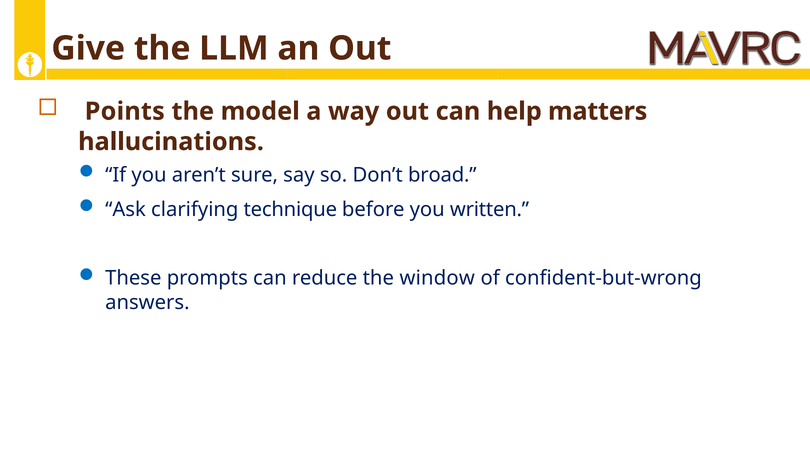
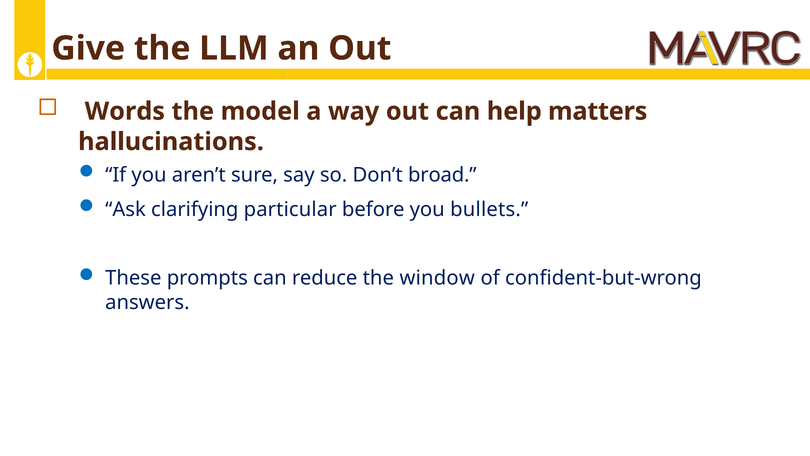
Points: Points -> Words
technique: technique -> particular
written: written -> bullets
